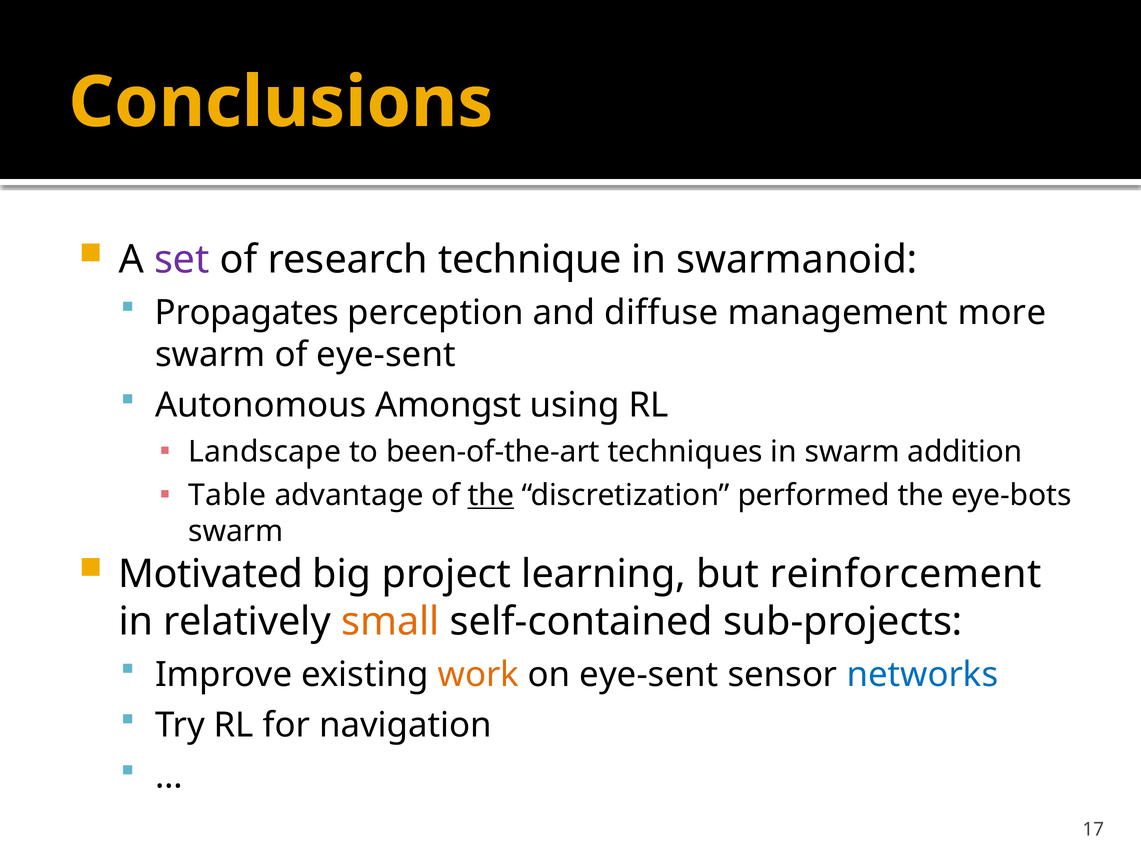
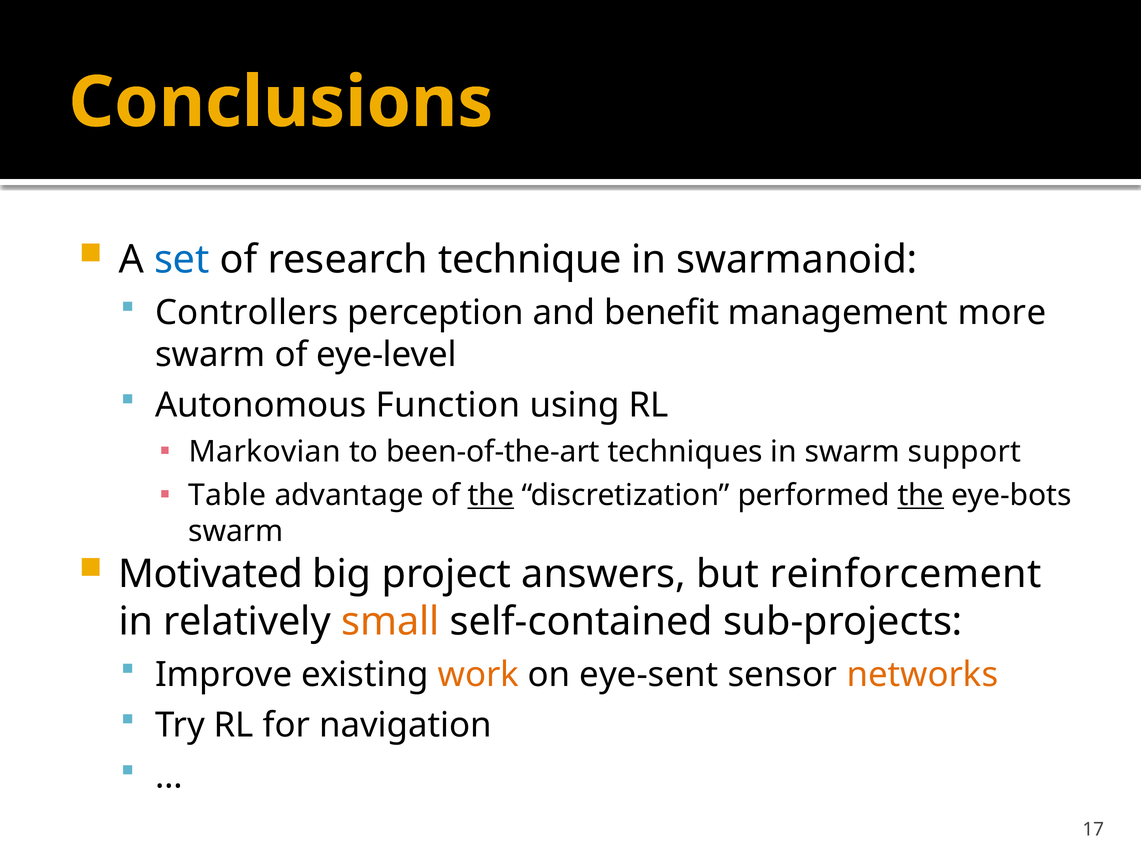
set colour: purple -> blue
Propagates: Propagates -> Controllers
diffuse: diffuse -> benefit
of eye-sent: eye-sent -> eye-level
Amongst: Amongst -> Function
Landscape: Landscape -> Markovian
addition: addition -> support
the at (921, 495) underline: none -> present
learning: learning -> answers
networks colour: blue -> orange
